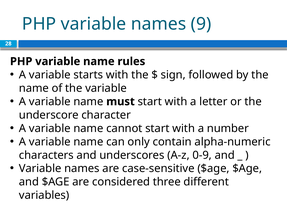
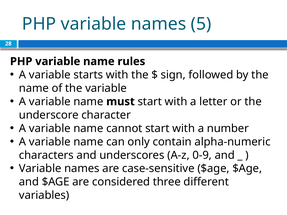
9: 9 -> 5
